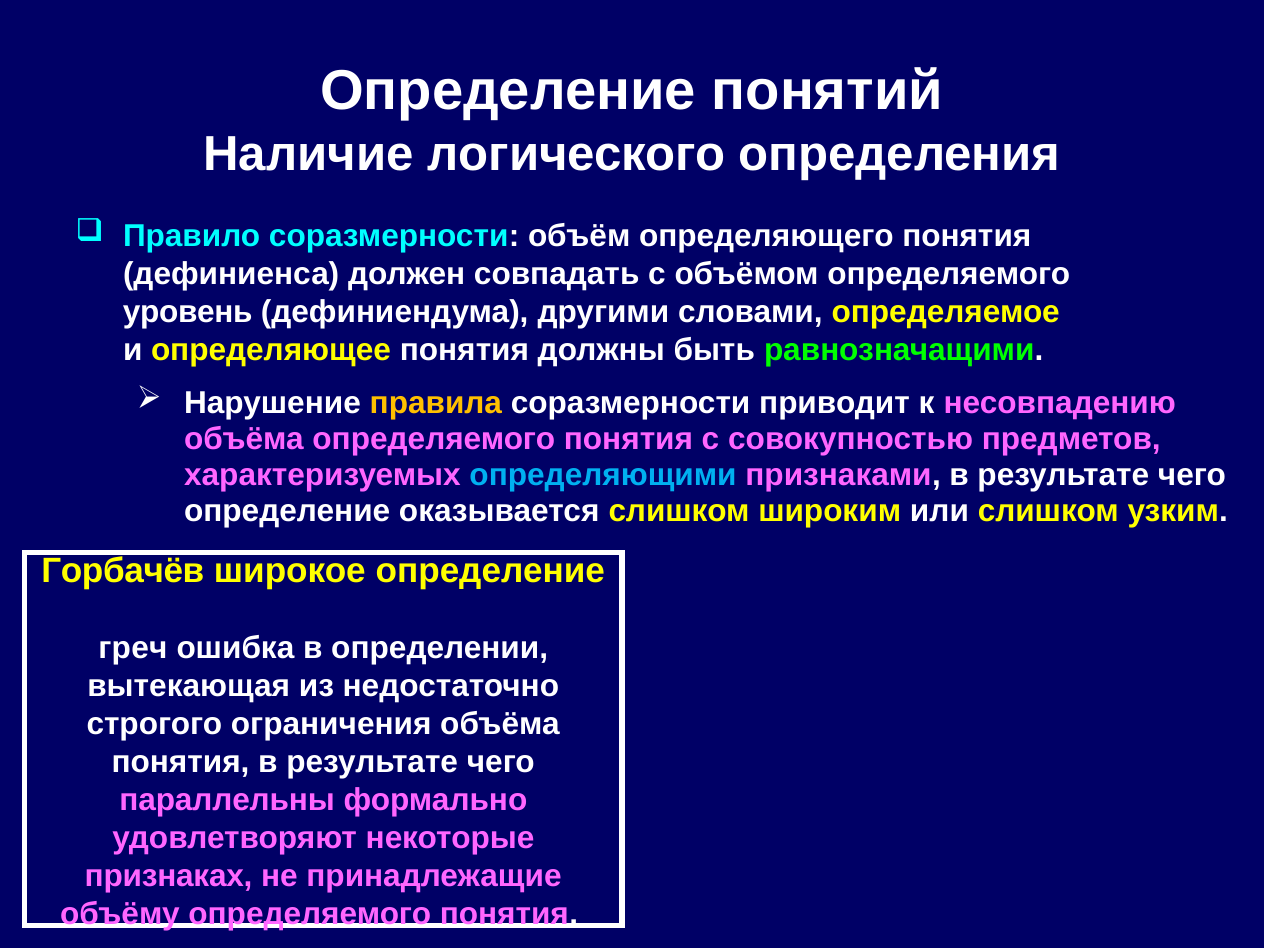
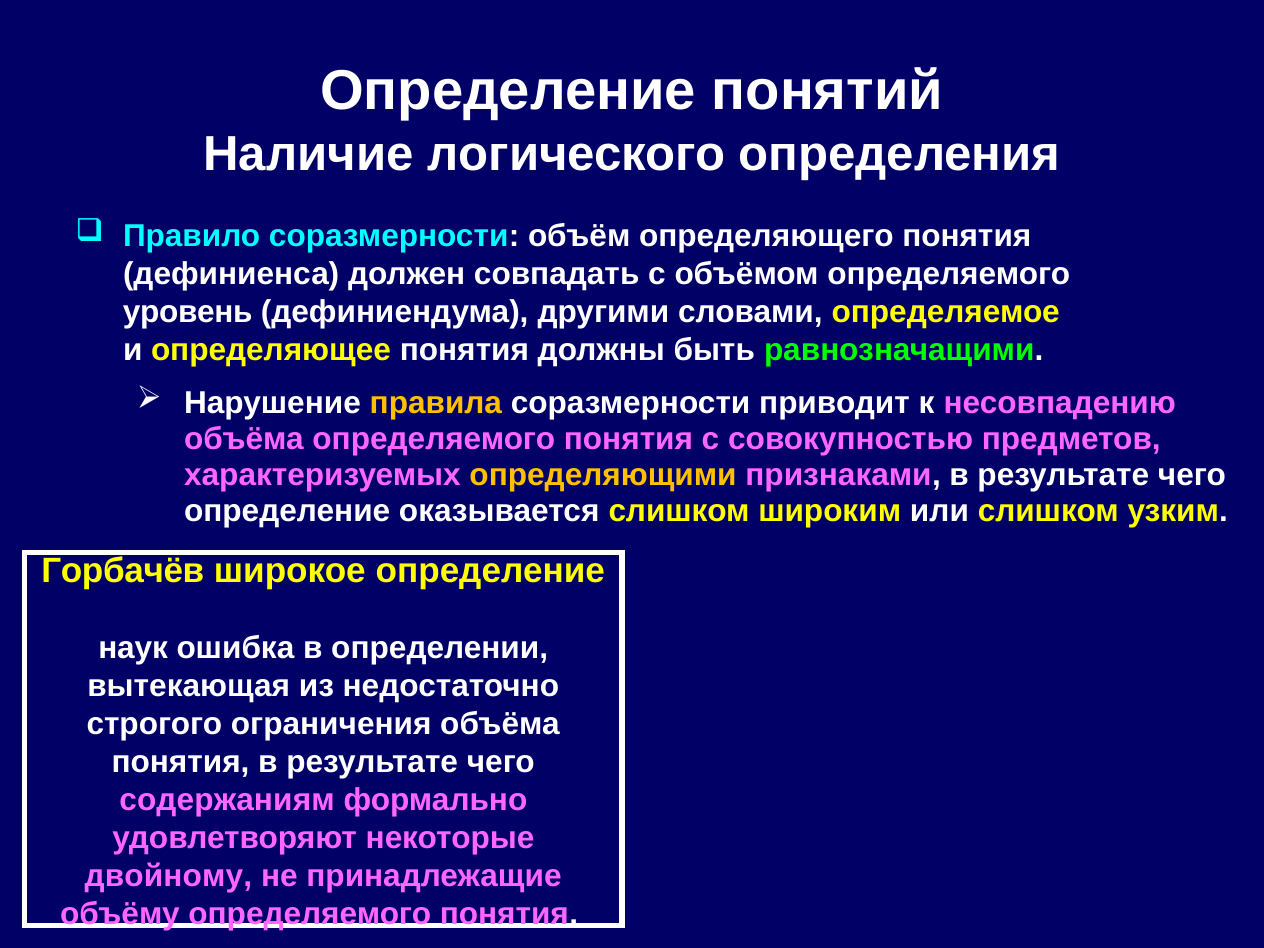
определяющими colour: light blue -> yellow
греч: греч -> наук
параллельны: параллельны -> содержаниям
признаках: признаках -> двойному
